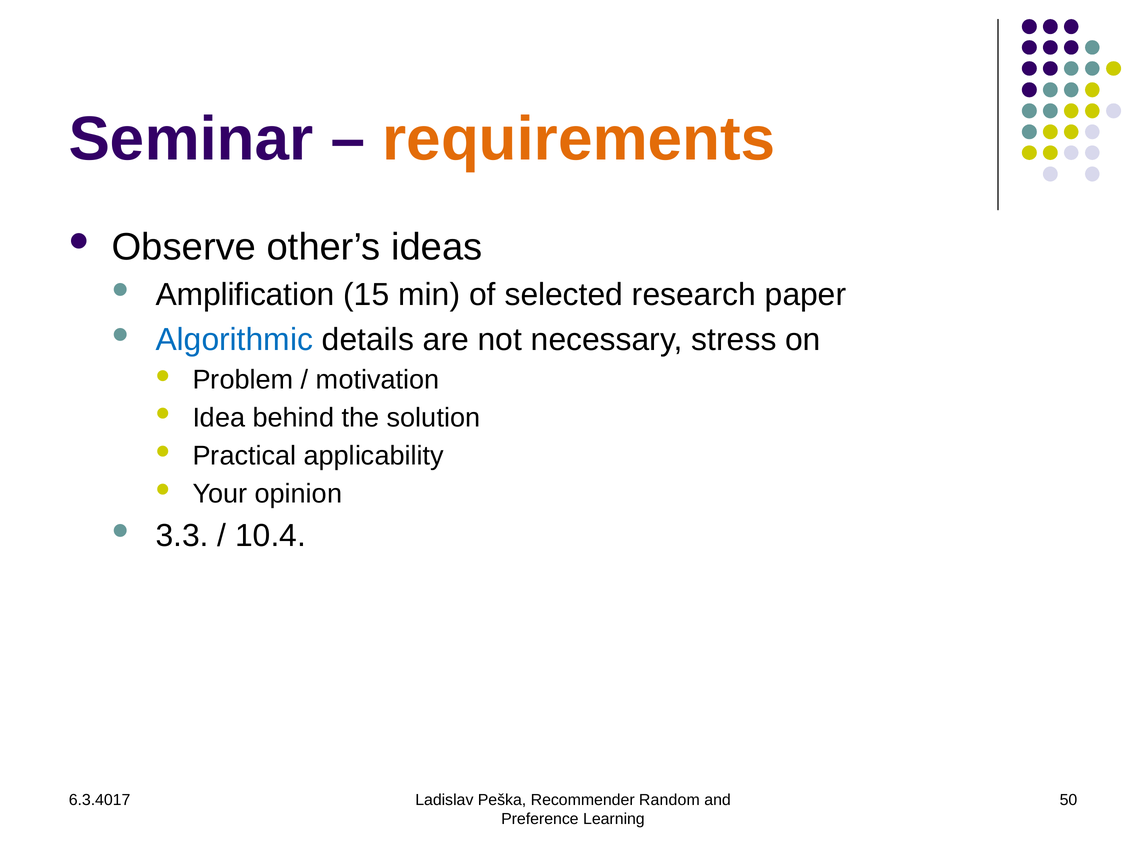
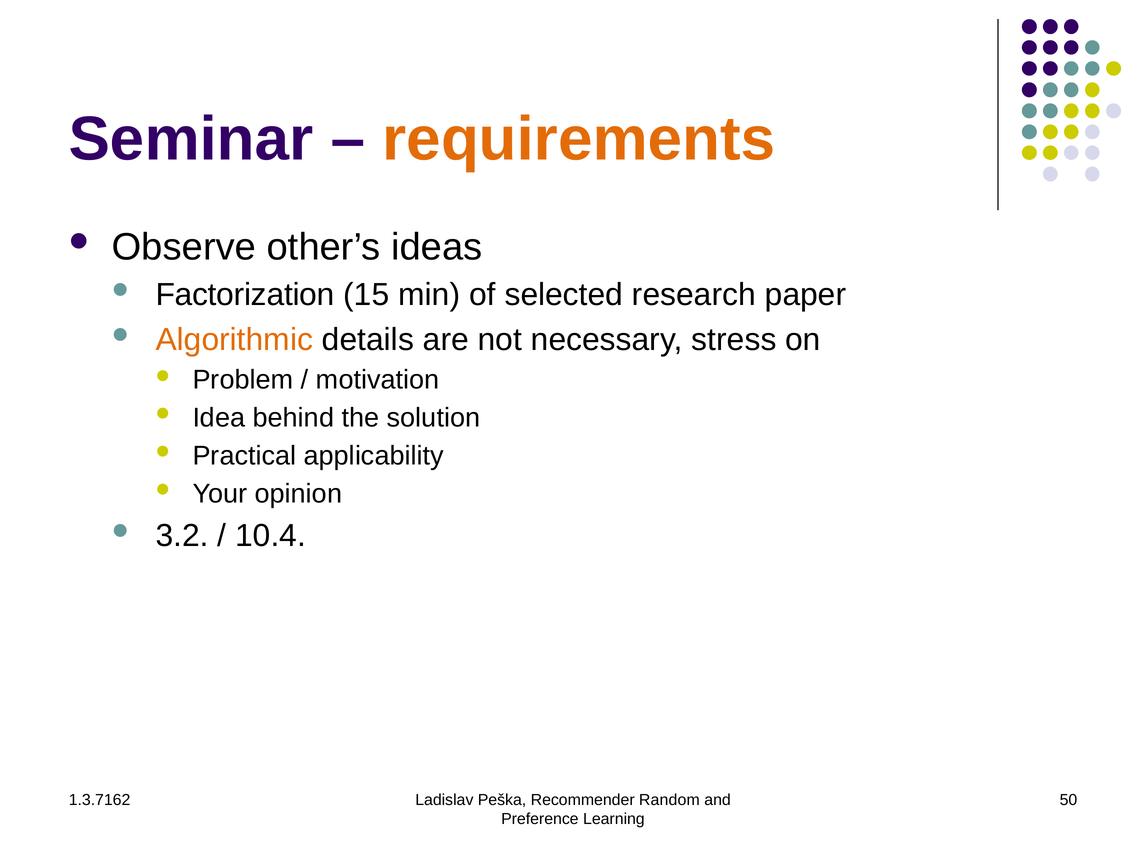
Amplification: Amplification -> Factorization
Algorithmic colour: blue -> orange
3.3: 3.3 -> 3.2
6.3.4017: 6.3.4017 -> 1.3.7162
